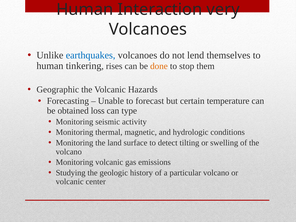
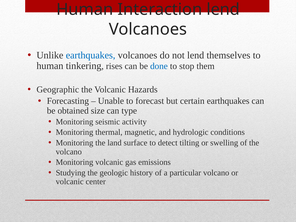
Interaction very: very -> lend
done colour: orange -> blue
certain temperature: temperature -> earthquakes
loss: loss -> size
